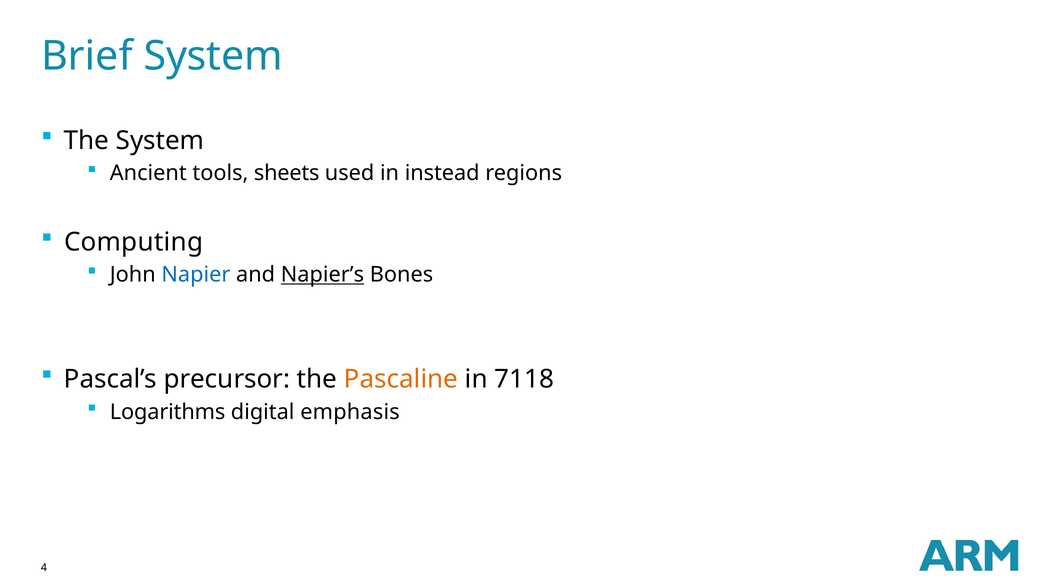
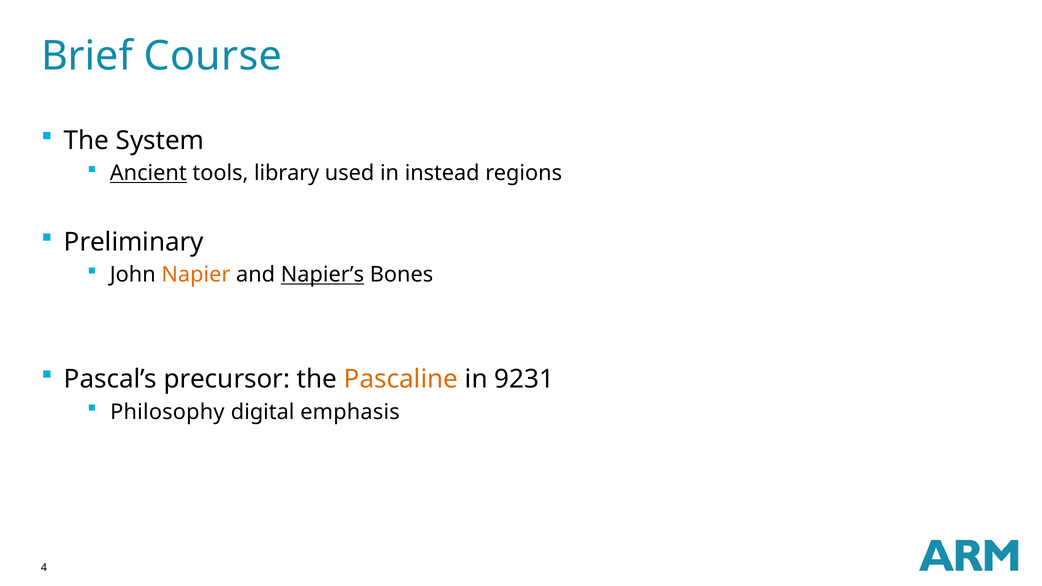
Brief System: System -> Course
Ancient underline: none -> present
sheets: sheets -> library
Computing: Computing -> Preliminary
Napier colour: blue -> orange
7118: 7118 -> 9231
Logarithms: Logarithms -> Philosophy
